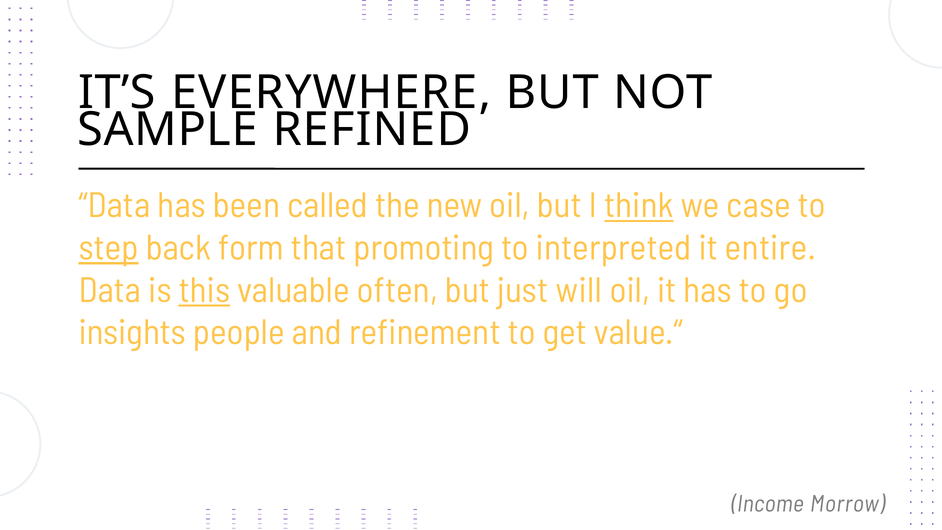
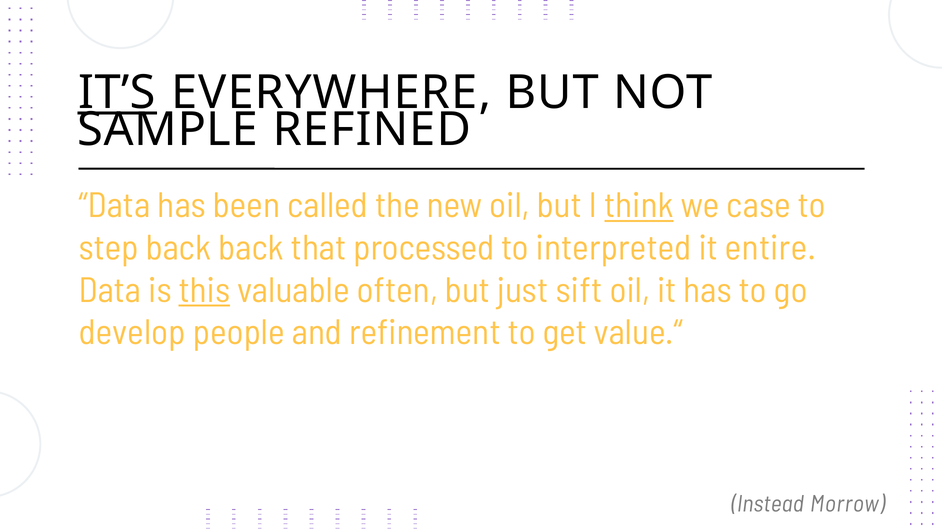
IT’S underline: none -> present
step underline: present -> none
back form: form -> back
promoting: promoting -> processed
will: will -> sift
insights: insights -> develop
Income: Income -> Instead
